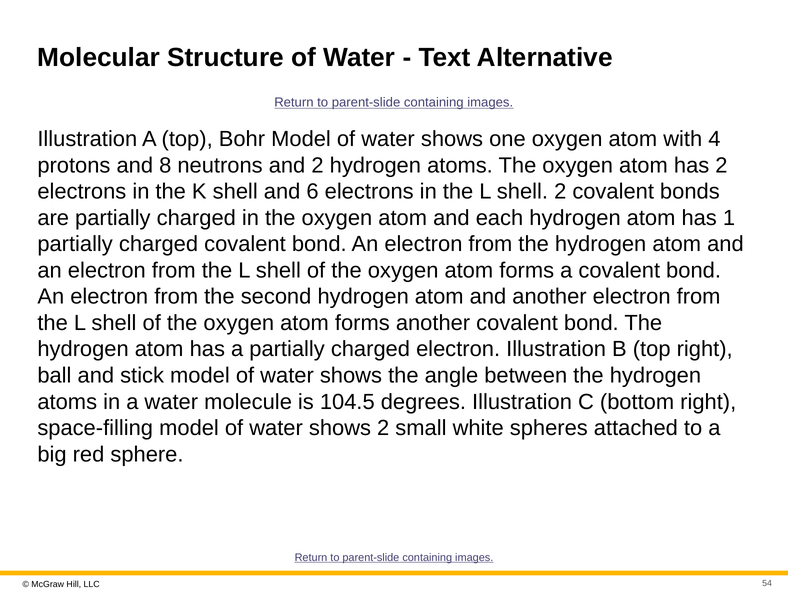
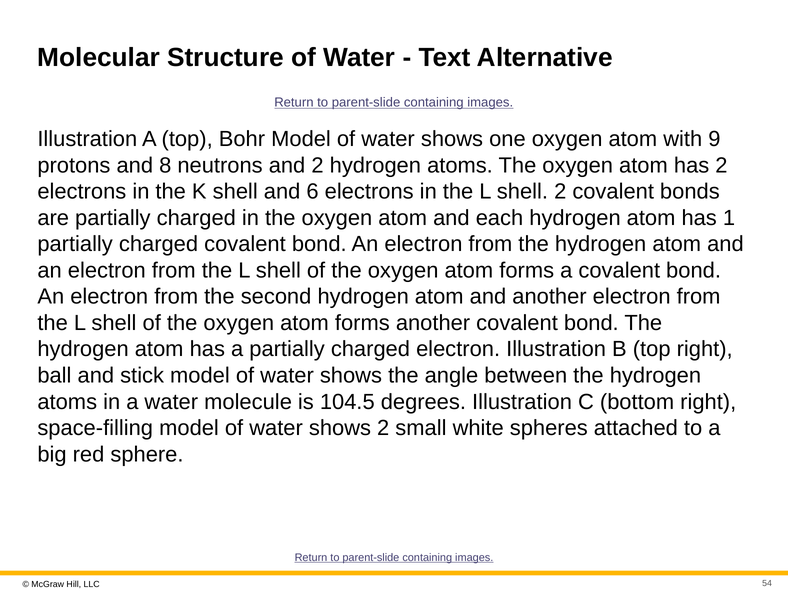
4: 4 -> 9
